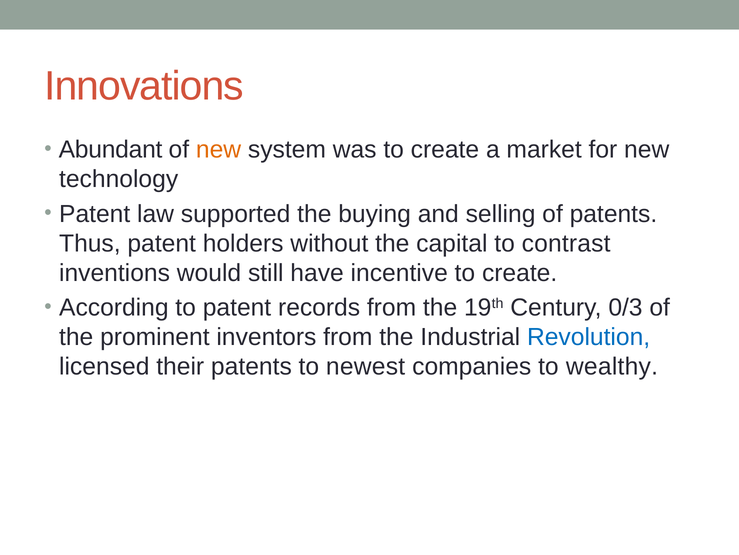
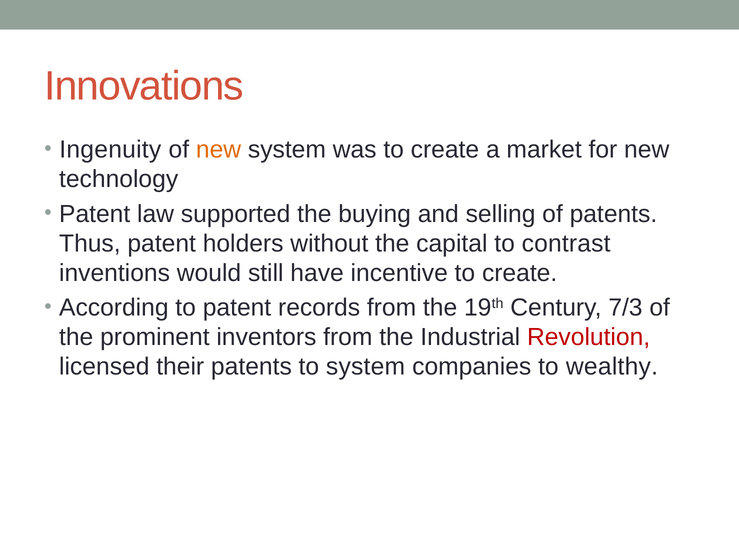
Abundant: Abundant -> Ingenuity
0/3: 0/3 -> 7/3
Revolution colour: blue -> red
to newest: newest -> system
